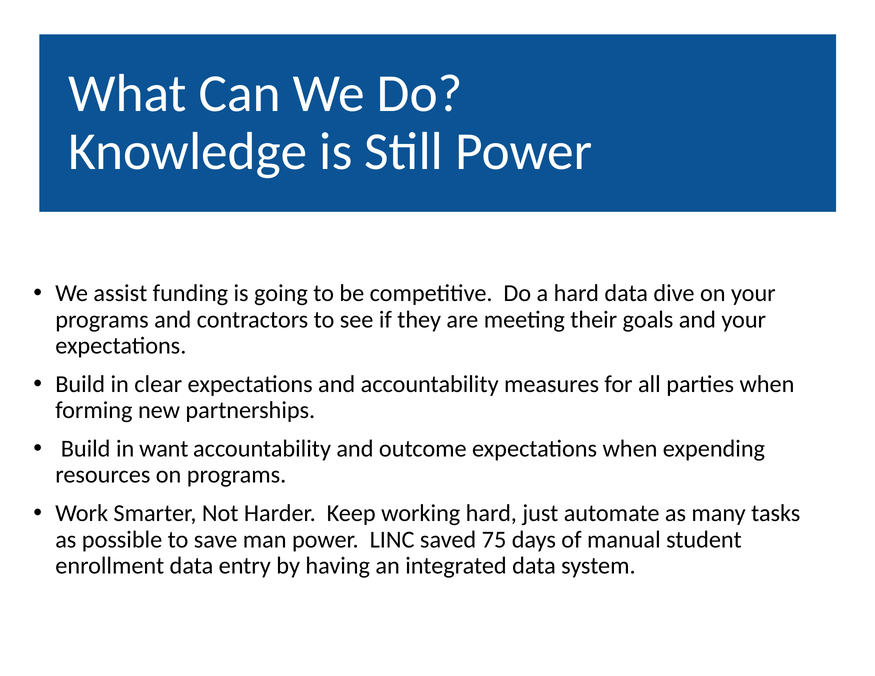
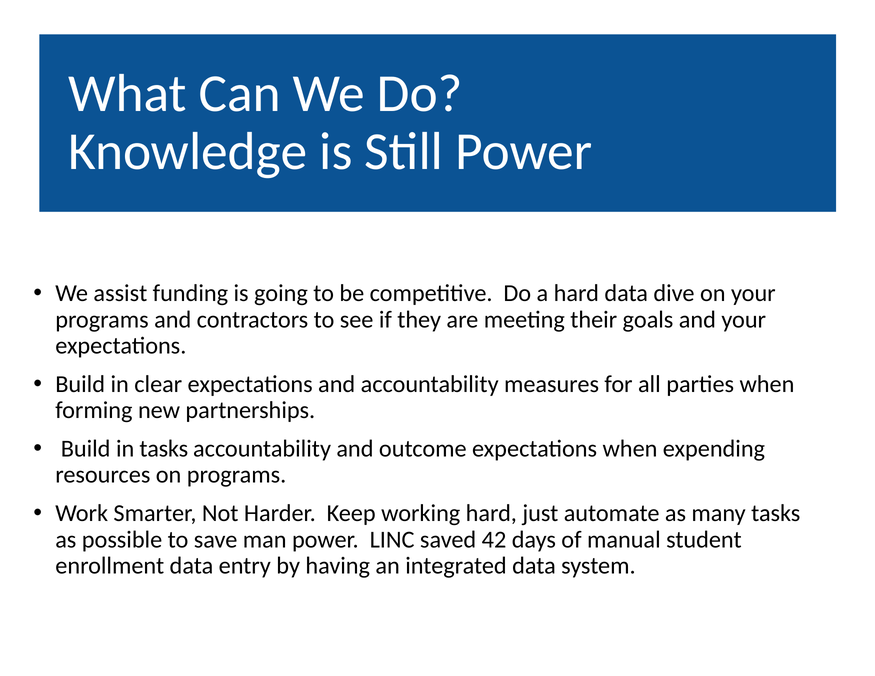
in want: want -> tasks
75: 75 -> 42
